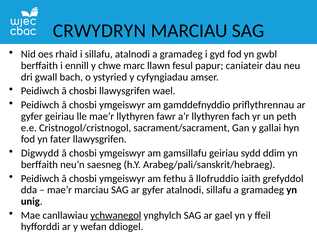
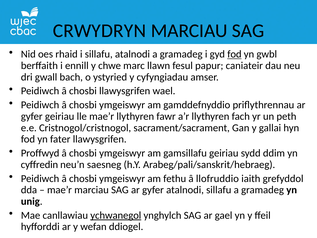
fod at (234, 54) underline: none -> present
Digwydd: Digwydd -> Proffwyd
berffaith at (39, 164): berffaith -> cyffredin
